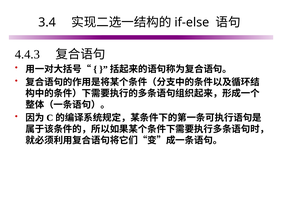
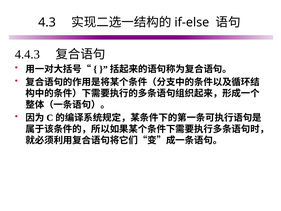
3.4: 3.4 -> 4.3
